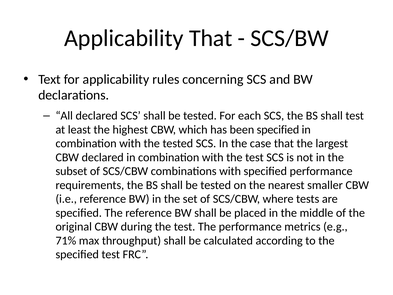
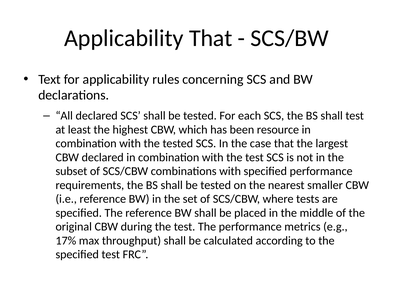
been specified: specified -> resource
71%: 71% -> 17%
